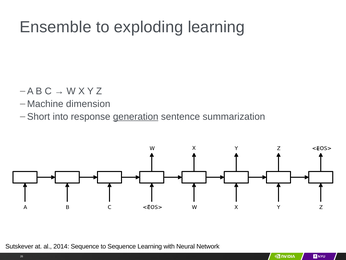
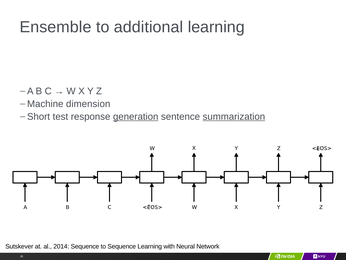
exploding: exploding -> additional
into: into -> test
summarization underline: none -> present
